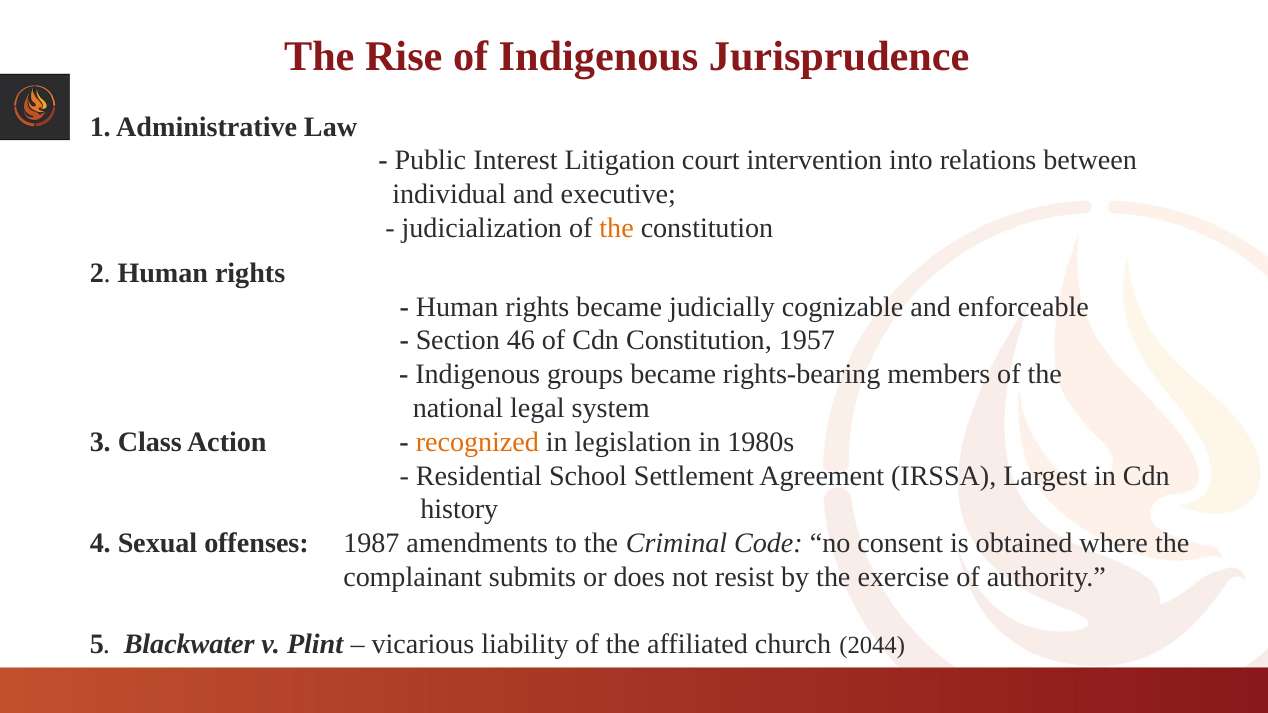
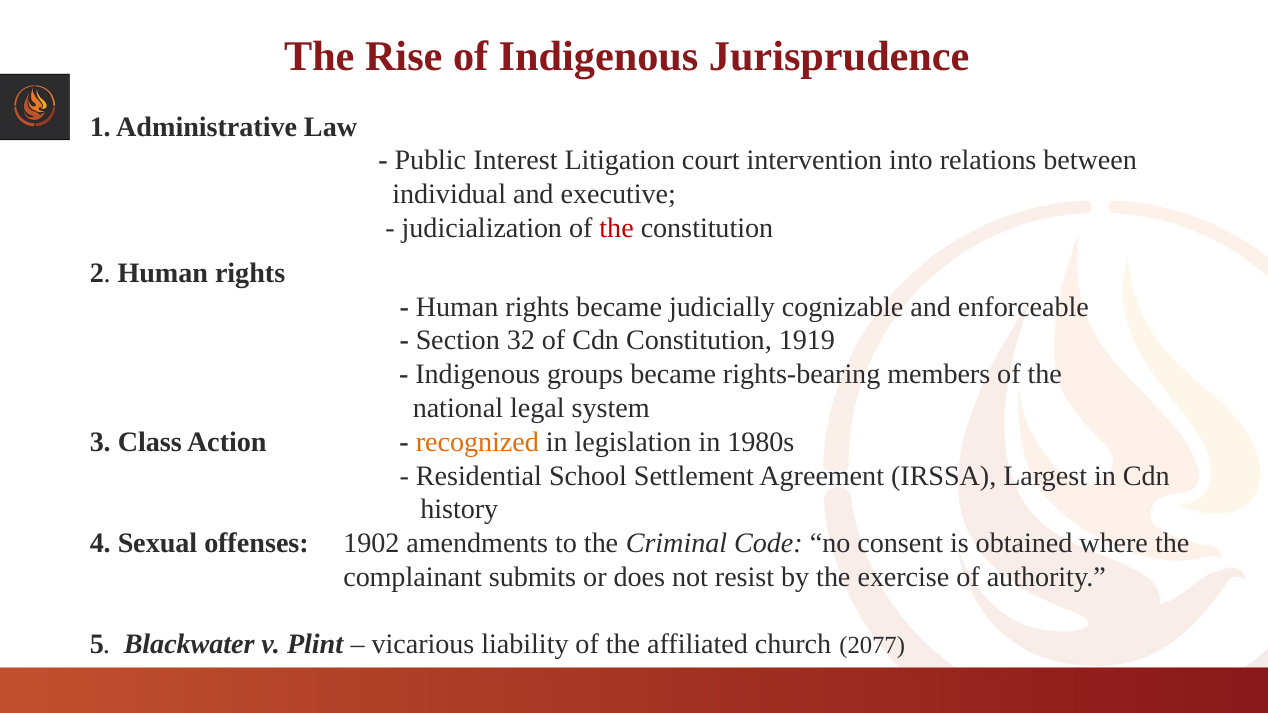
the at (617, 228) colour: orange -> red
46: 46 -> 32
1957: 1957 -> 1919
1987: 1987 -> 1902
2044: 2044 -> 2077
